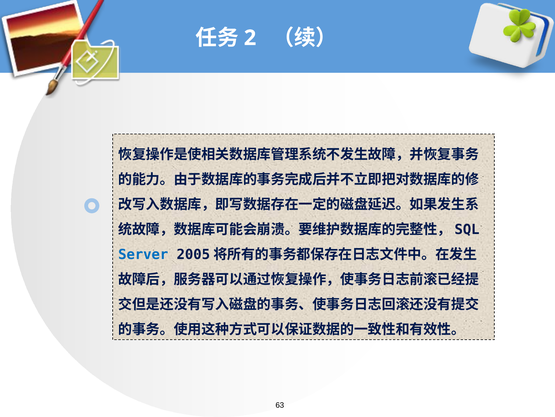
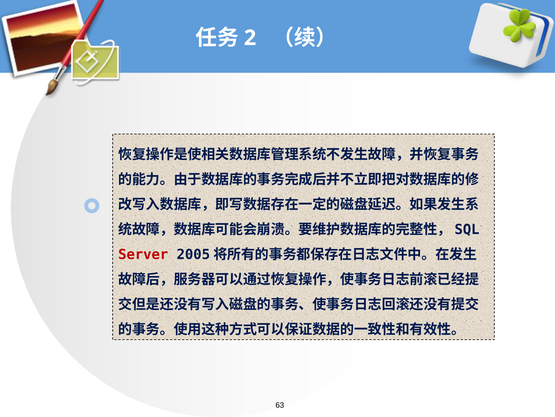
Server colour: blue -> red
